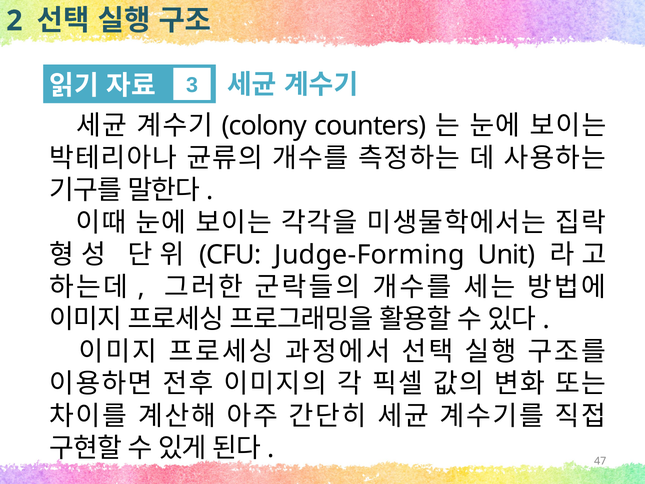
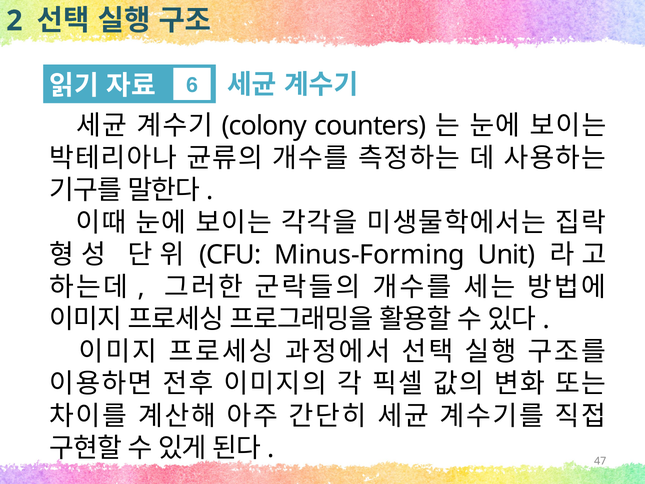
3: 3 -> 6
Judge-Forming: Judge-Forming -> Minus-Forming
